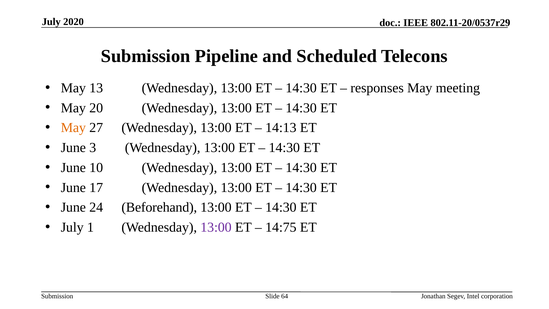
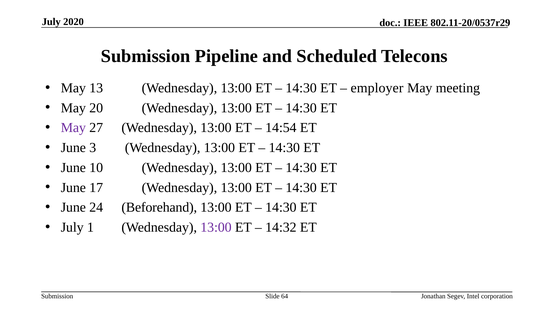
responses: responses -> employer
May at (73, 128) colour: orange -> purple
14:13: 14:13 -> 14:54
14:75: 14:75 -> 14:32
